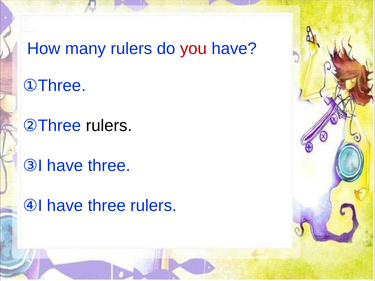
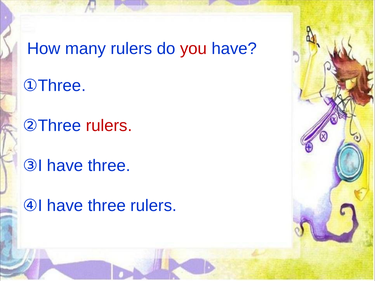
rulers at (109, 126) colour: black -> red
